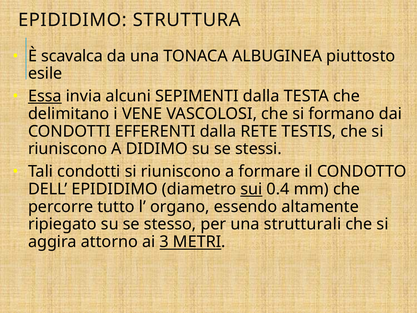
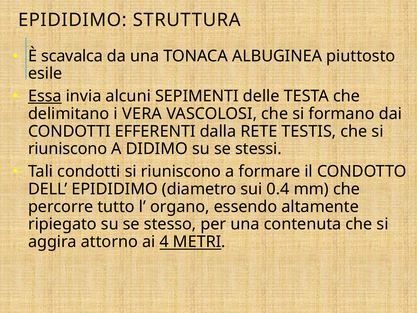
SEPIMENTI dalla: dalla -> delle
VENE: VENE -> VERA
sui underline: present -> none
strutturali: strutturali -> contenuta
3: 3 -> 4
